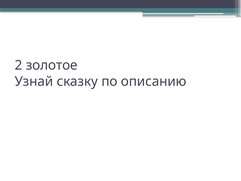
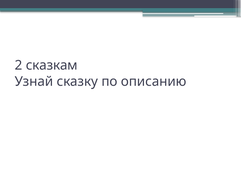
золотое: золотое -> сказкам
